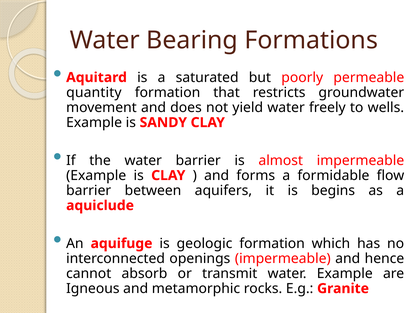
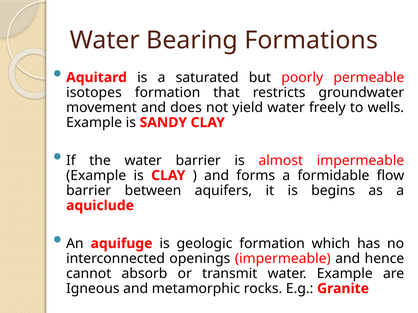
quantity: quantity -> isotopes
